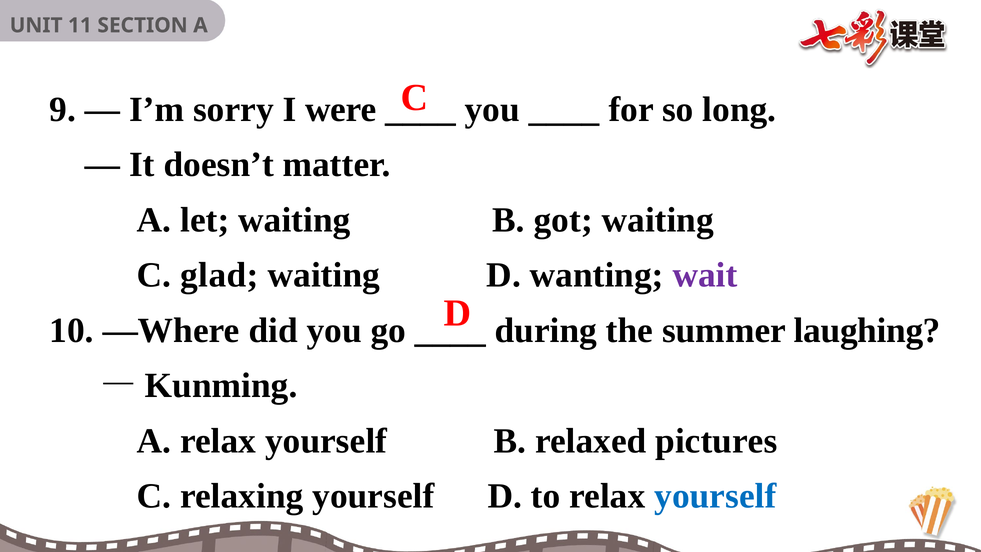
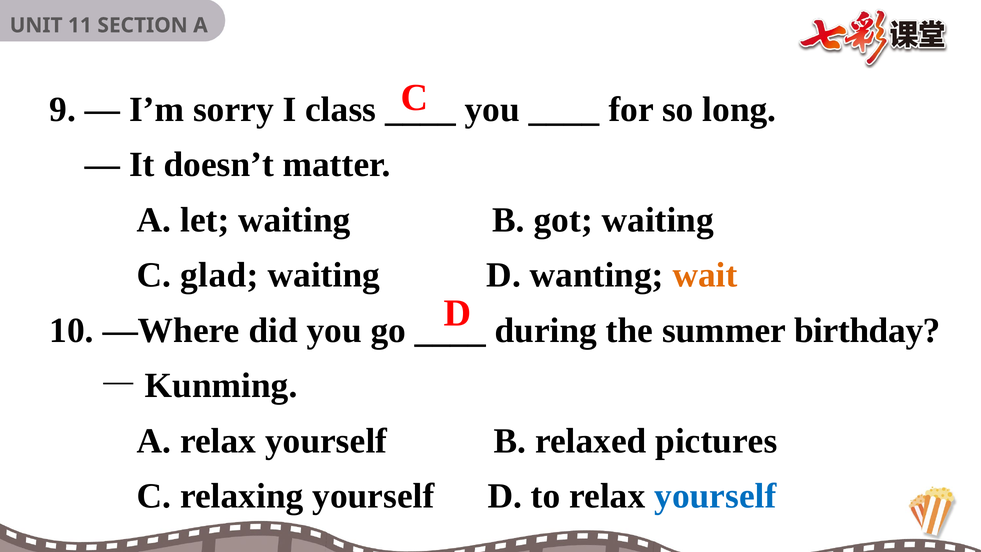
were: were -> class
wait colour: purple -> orange
laughing: laughing -> birthday
